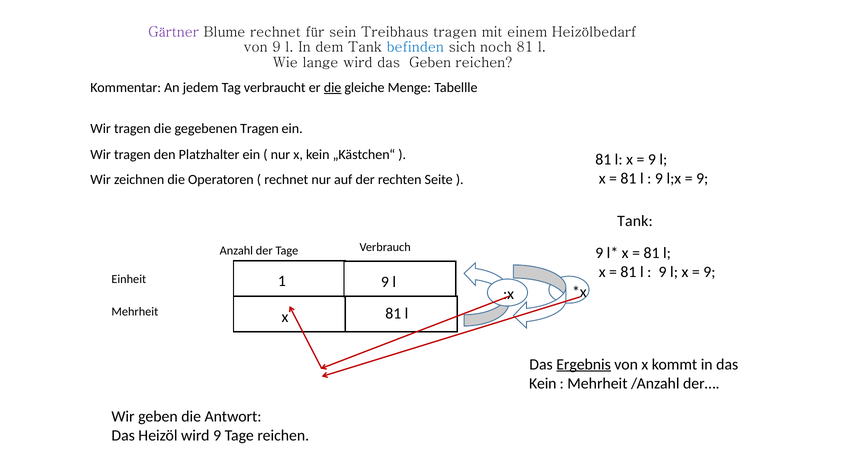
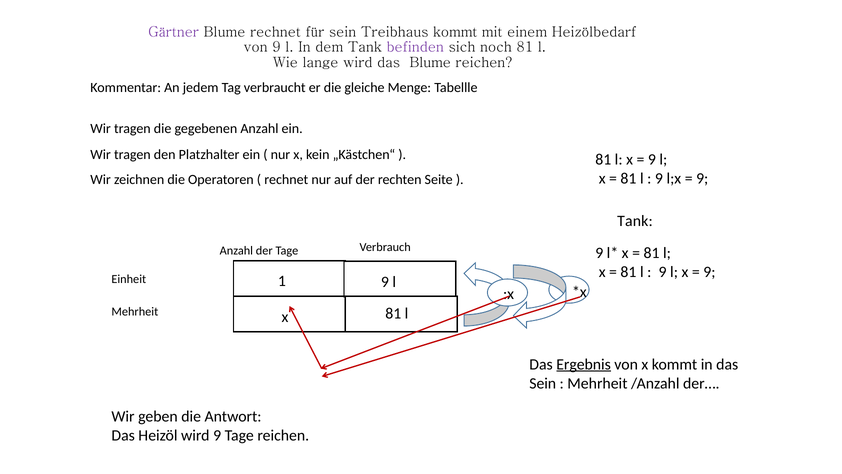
Treibhaus tragen: tragen -> kommt
befinden colour: blue -> purple
das Geben: Geben -> Blume
die at (333, 87) underline: present -> none
gegebenen Tragen: Tragen -> Anzahl
Kein at (543, 383): Kein -> Sein
